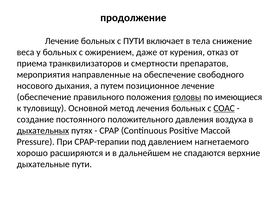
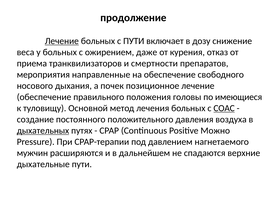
Лечение at (62, 41) underline: none -> present
тела: тела -> дозу
путем: путем -> почек
головы underline: present -> none
Массой: Массой -> Можно
хорошо: хорошо -> мужчин
